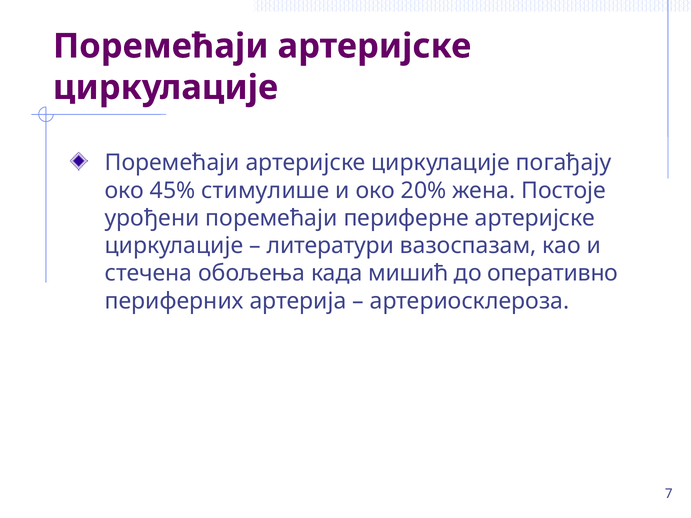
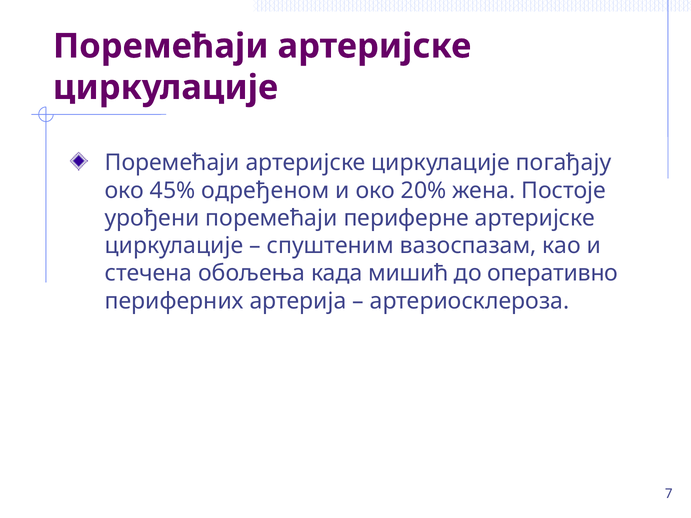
стимулише: стимулише -> одређеном
литератури: литератури -> спуштеним
